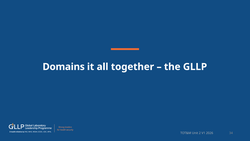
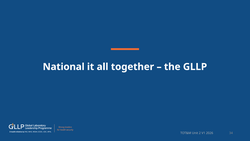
Domains: Domains -> National
